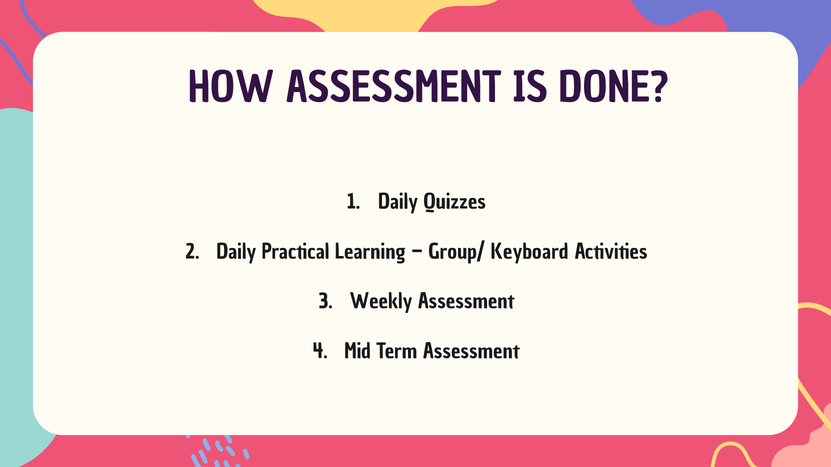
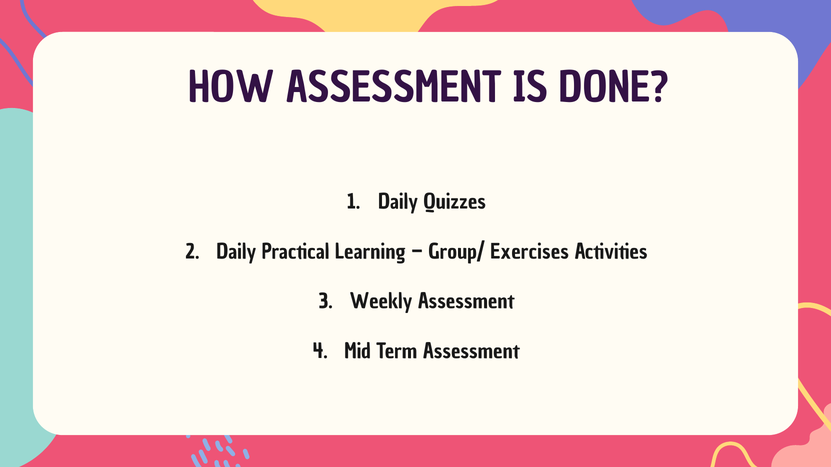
Keyboard: Keyboard -> Exercises
